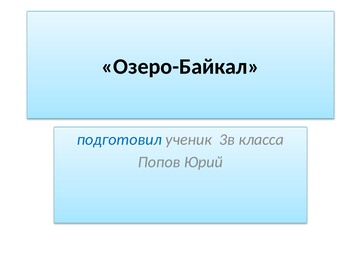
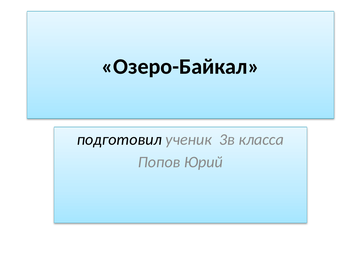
подготовил colour: blue -> black
